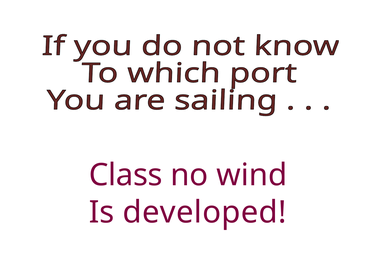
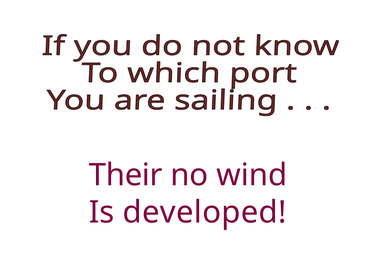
Class: Class -> Their
